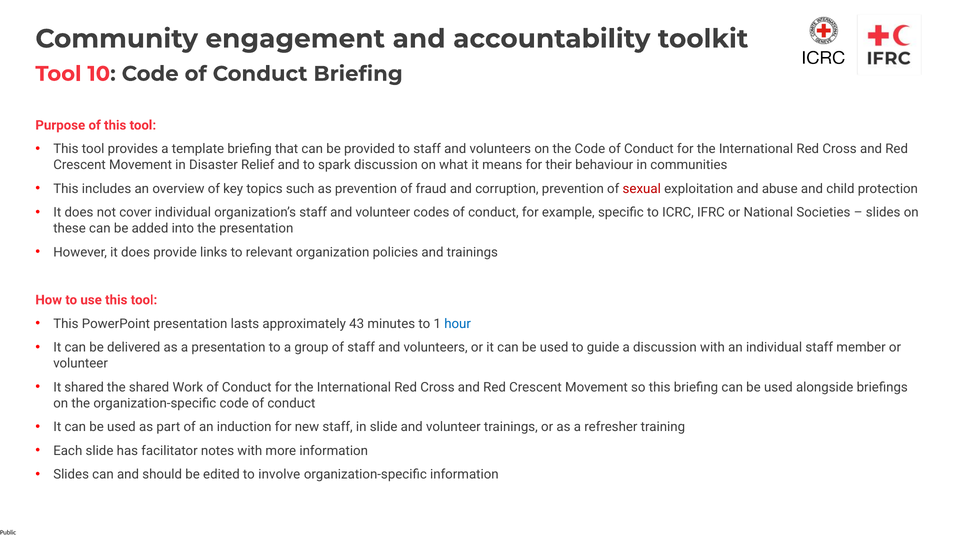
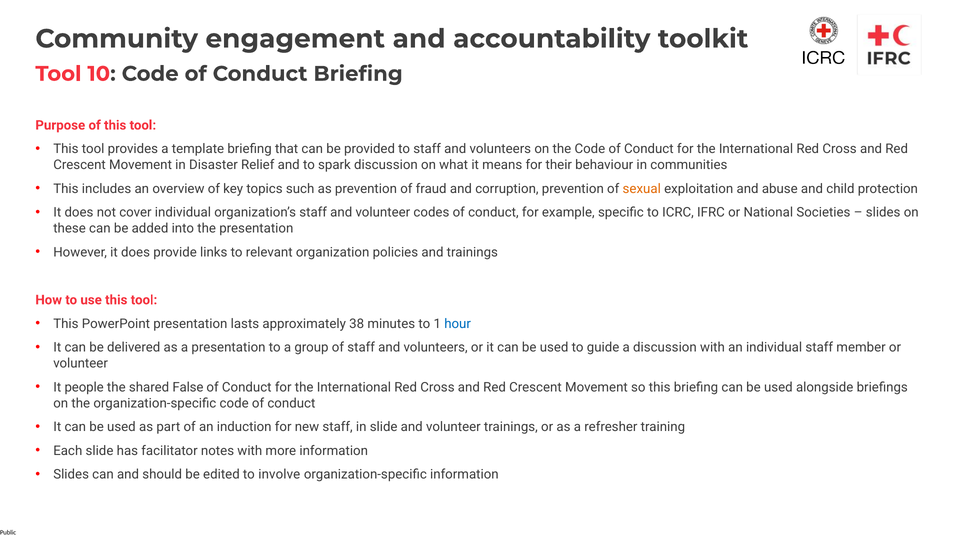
sexual colour: red -> orange
43: 43 -> 38
It shared: shared -> people
Work: Work -> False
